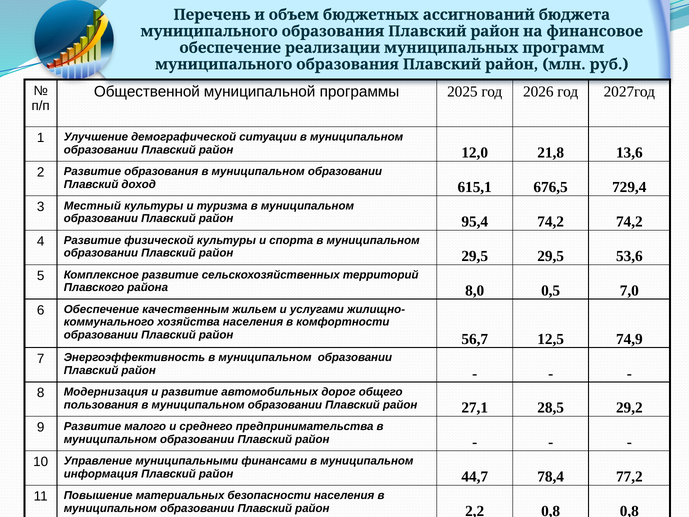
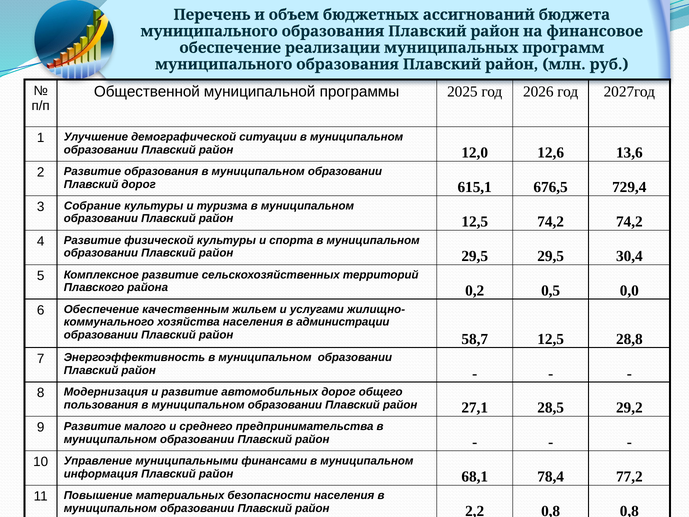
21,8: 21,8 -> 12,6
Плавский доход: доход -> дорог
Местный: Местный -> Собрание
район 95,4: 95,4 -> 12,5
53,6: 53,6 -> 30,4
8,0: 8,0 -> 0,2
7,0: 7,0 -> 0,0
комфортности: комфортности -> администрации
56,7: 56,7 -> 58,7
74,9: 74,9 -> 28,8
44,7: 44,7 -> 68,1
